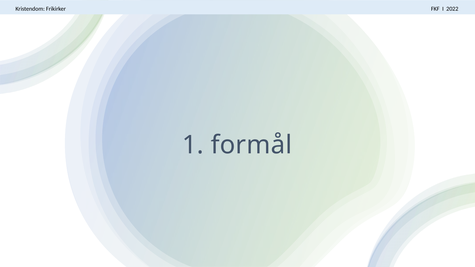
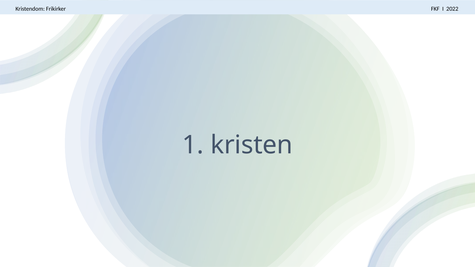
formål: formål -> kristen
